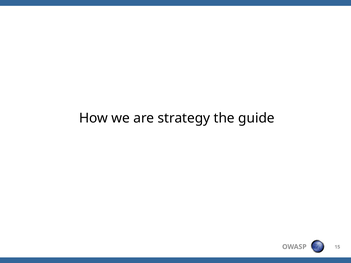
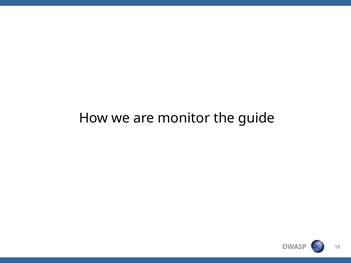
strategy: strategy -> monitor
